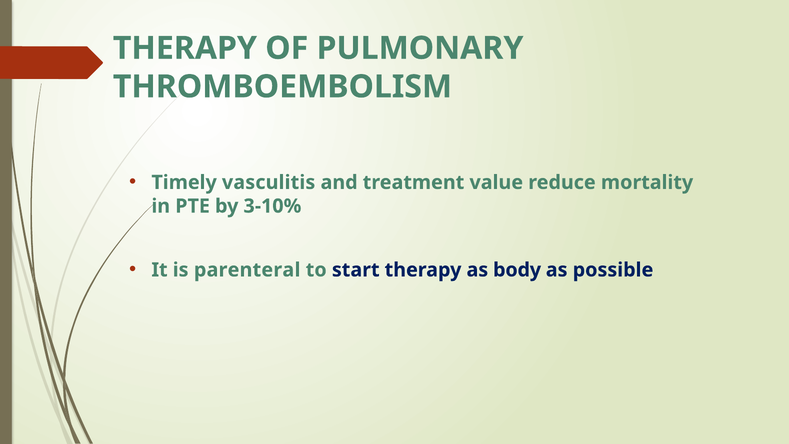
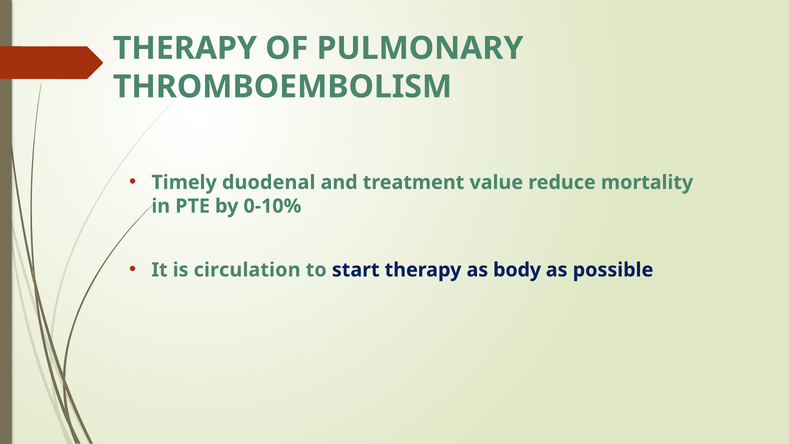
vasculitis: vasculitis -> duodenal
3-10%: 3-10% -> 0-10%
parenteral: parenteral -> circulation
